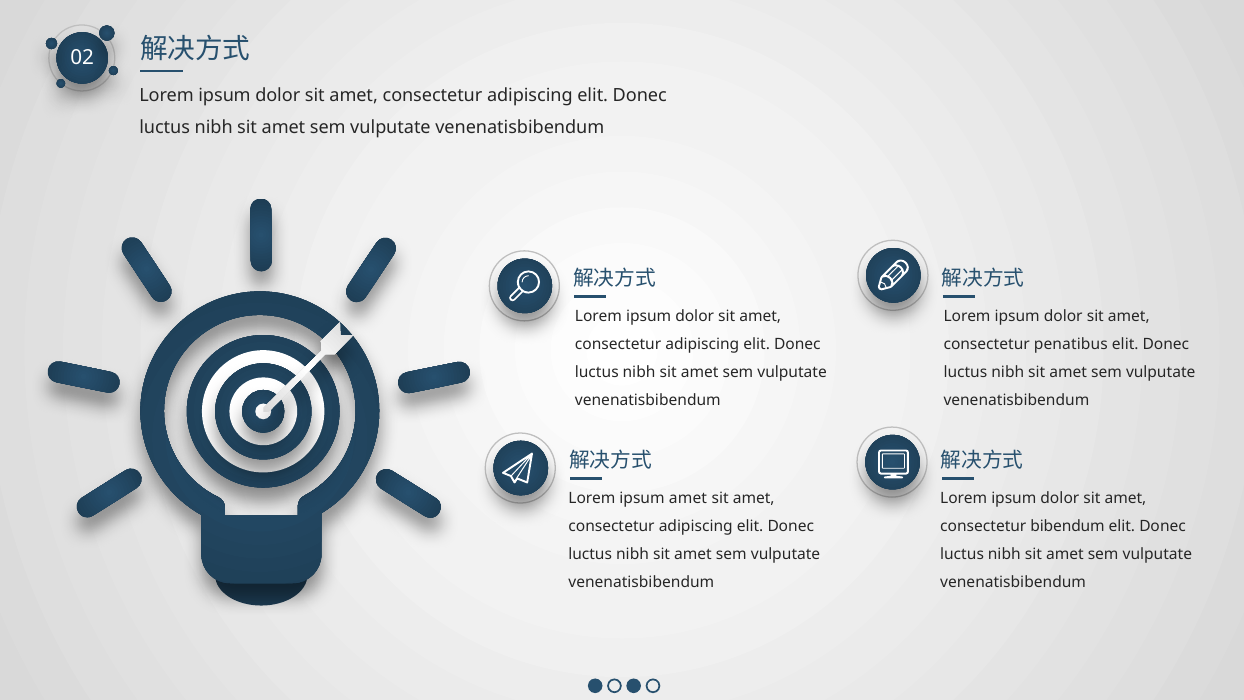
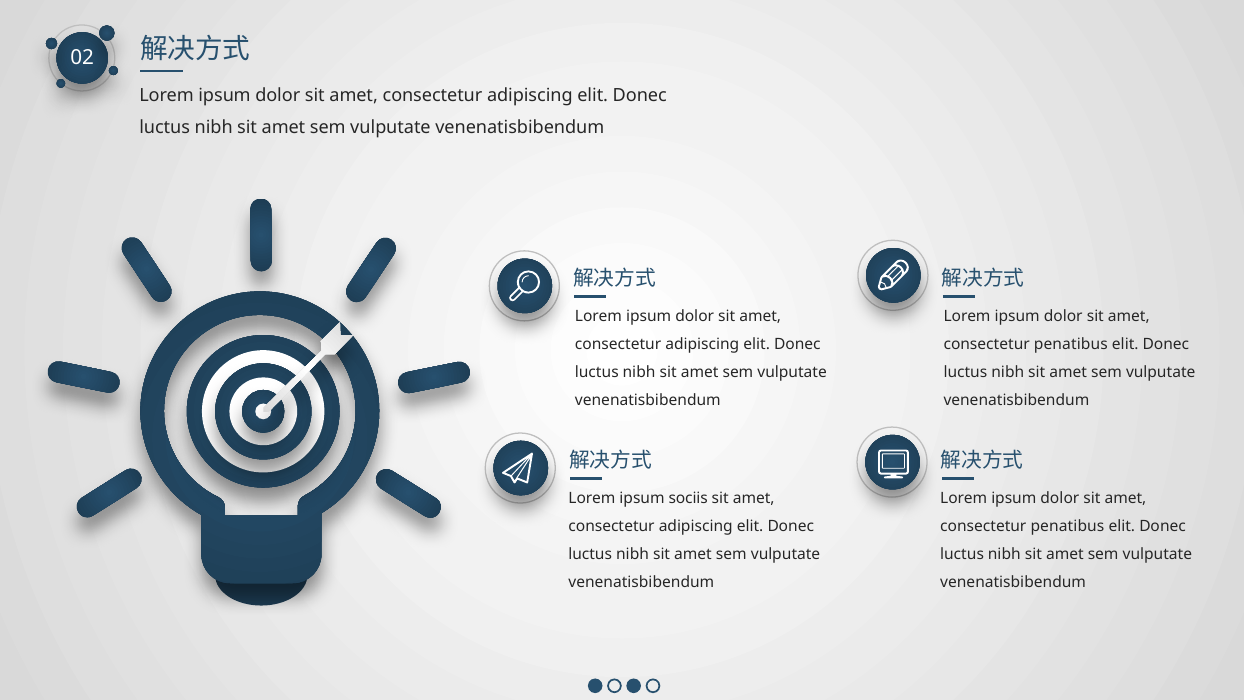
ipsum amet: amet -> sociis
bibendum at (1068, 526): bibendum -> penatibus
